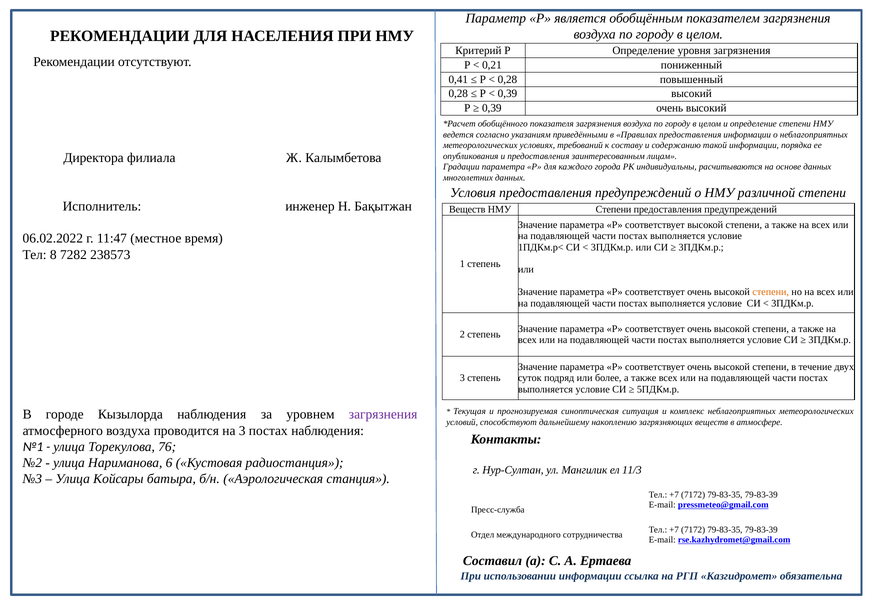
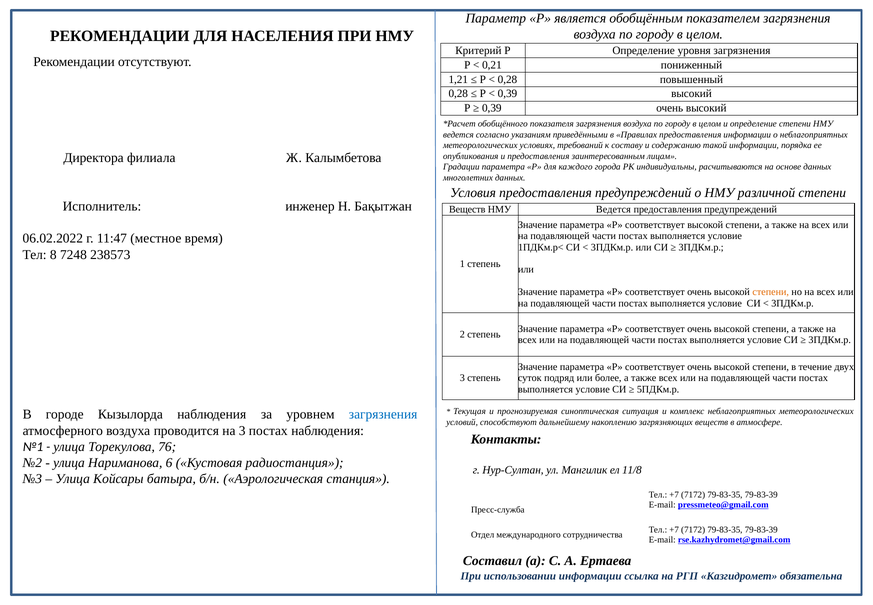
0,41: 0,41 -> 1,21
Степени at (613, 209): Степени -> Ведется
7282: 7282 -> 7248
загрязнения at (383, 414) colour: purple -> blue
11/3: 11/3 -> 11/8
